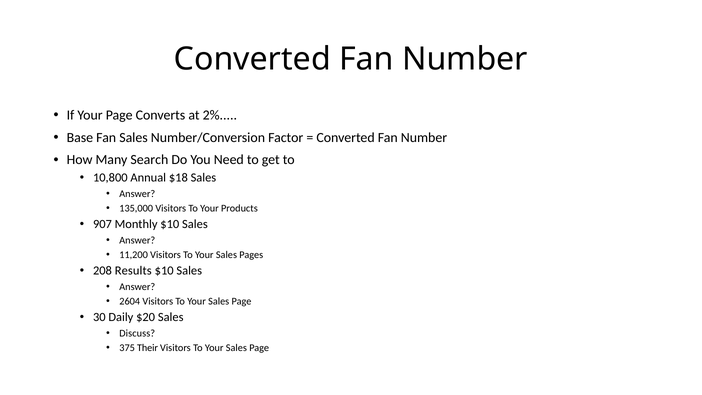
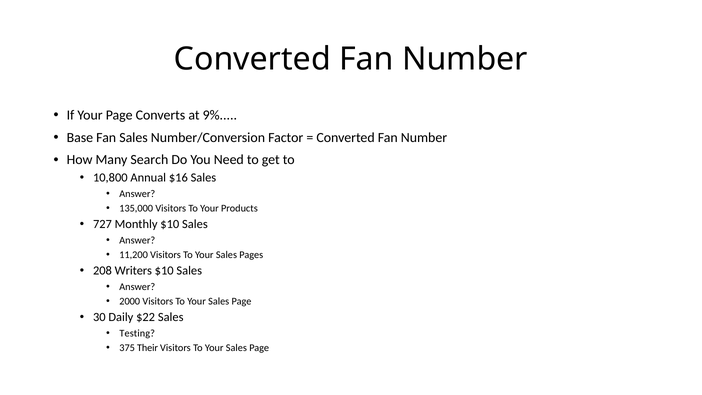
2%: 2% -> 9%
$18: $18 -> $16
907: 907 -> 727
Results: Results -> Writers
2604: 2604 -> 2000
$20: $20 -> $22
Discuss: Discuss -> Testing
